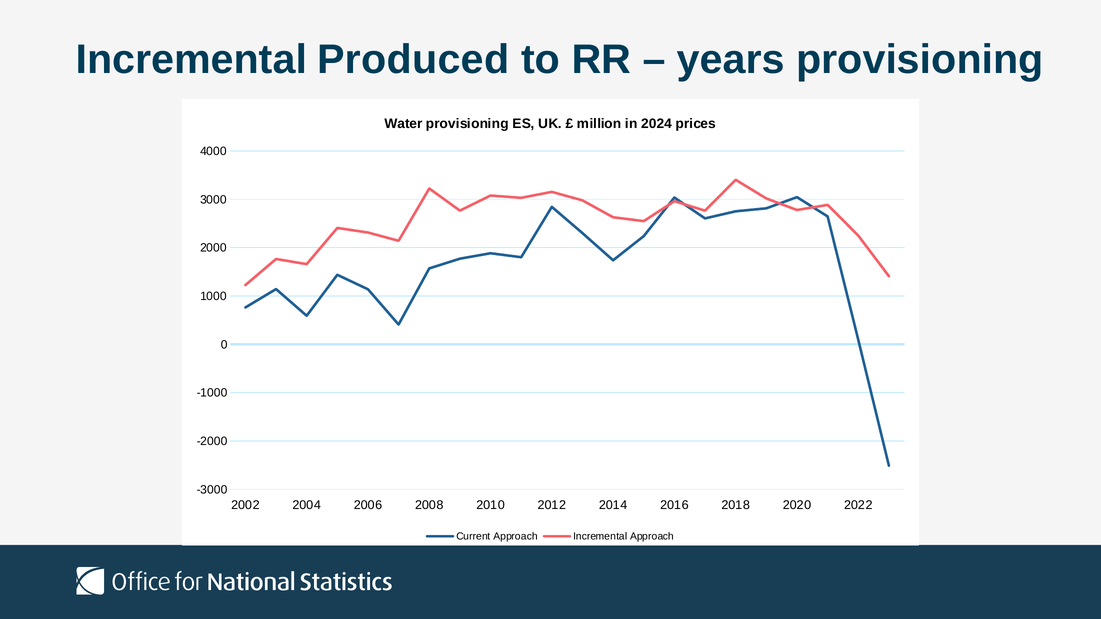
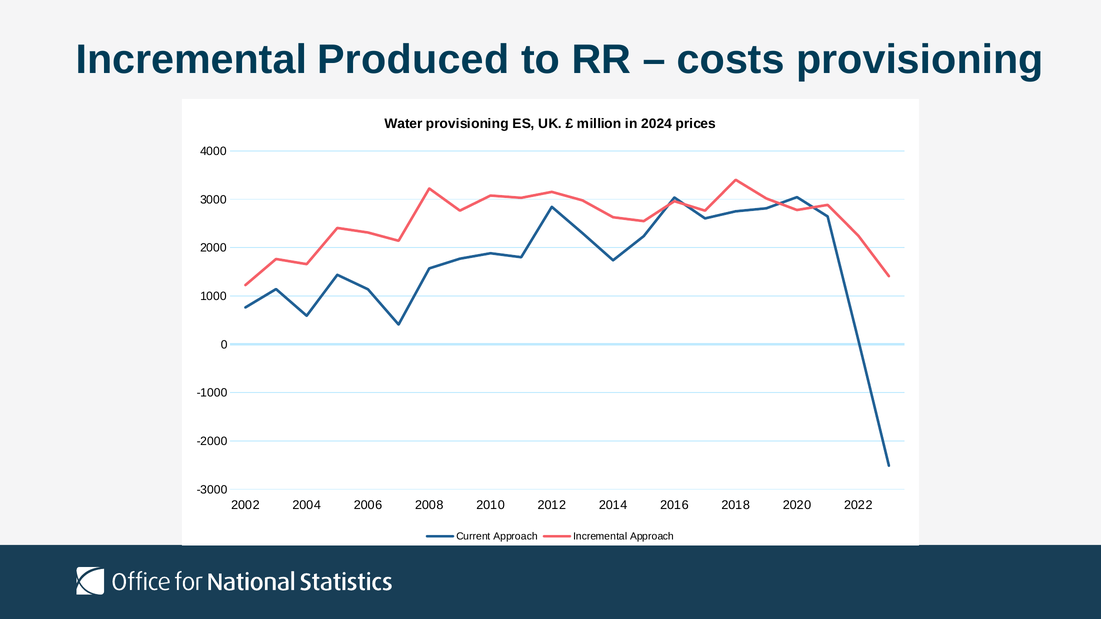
years: years -> costs
